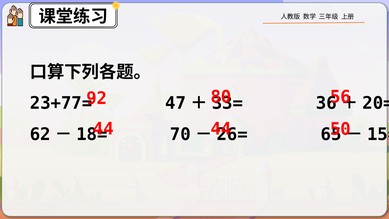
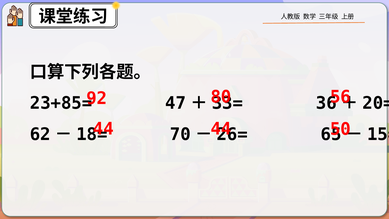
23+77=: 23+77= -> 23+85=
